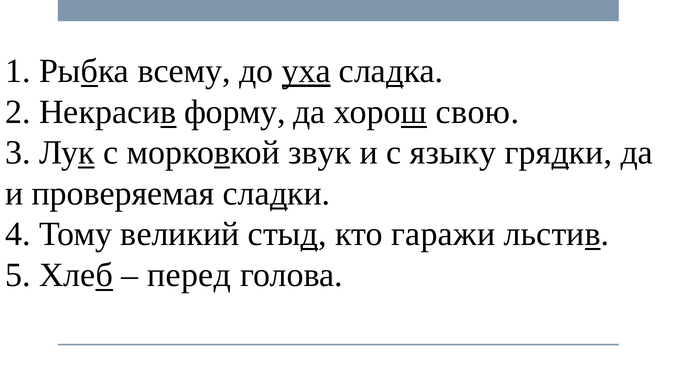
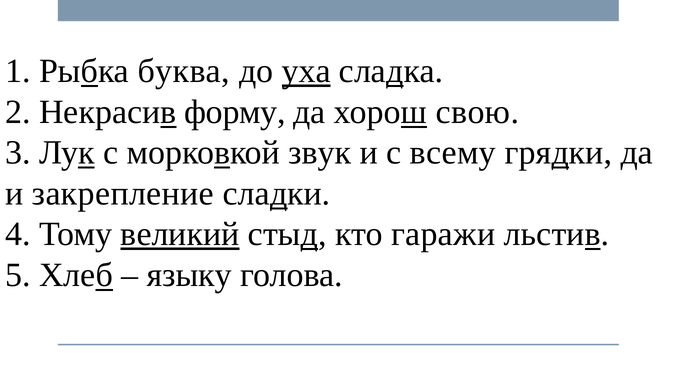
всему: всему -> буква
языку: языку -> всему
проверяемая: проверяемая -> закрепление
великий underline: none -> present
перед: перед -> языку
